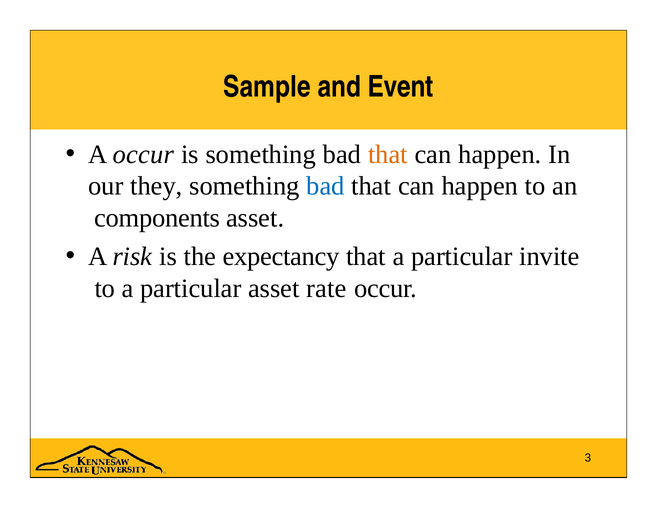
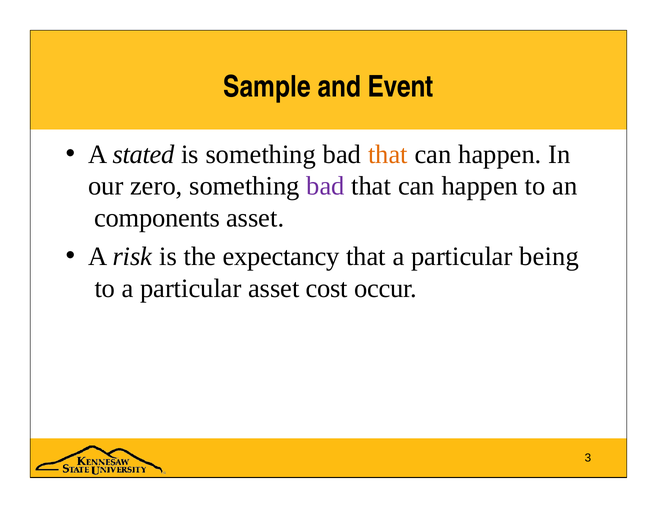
A occur: occur -> stated
they: they -> zero
bad at (325, 186) colour: blue -> purple
invite: invite -> being
rate: rate -> cost
